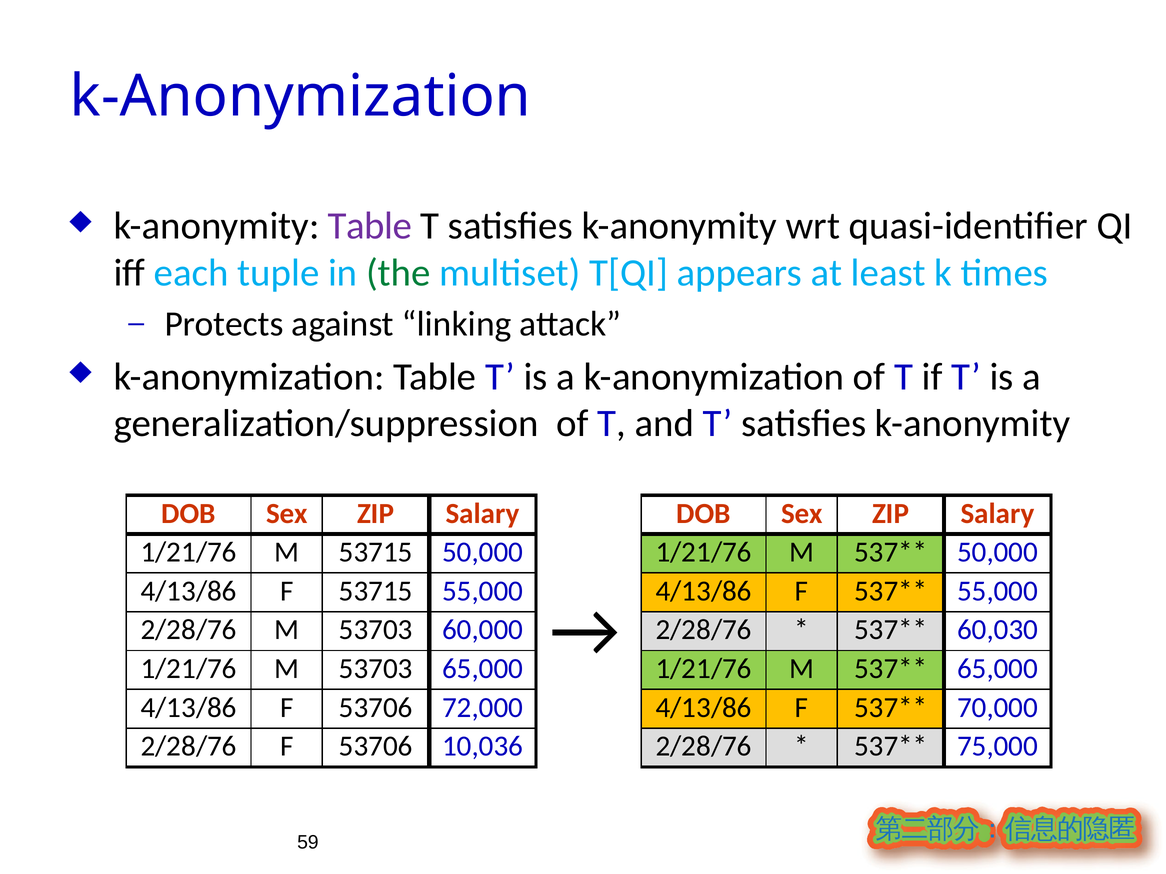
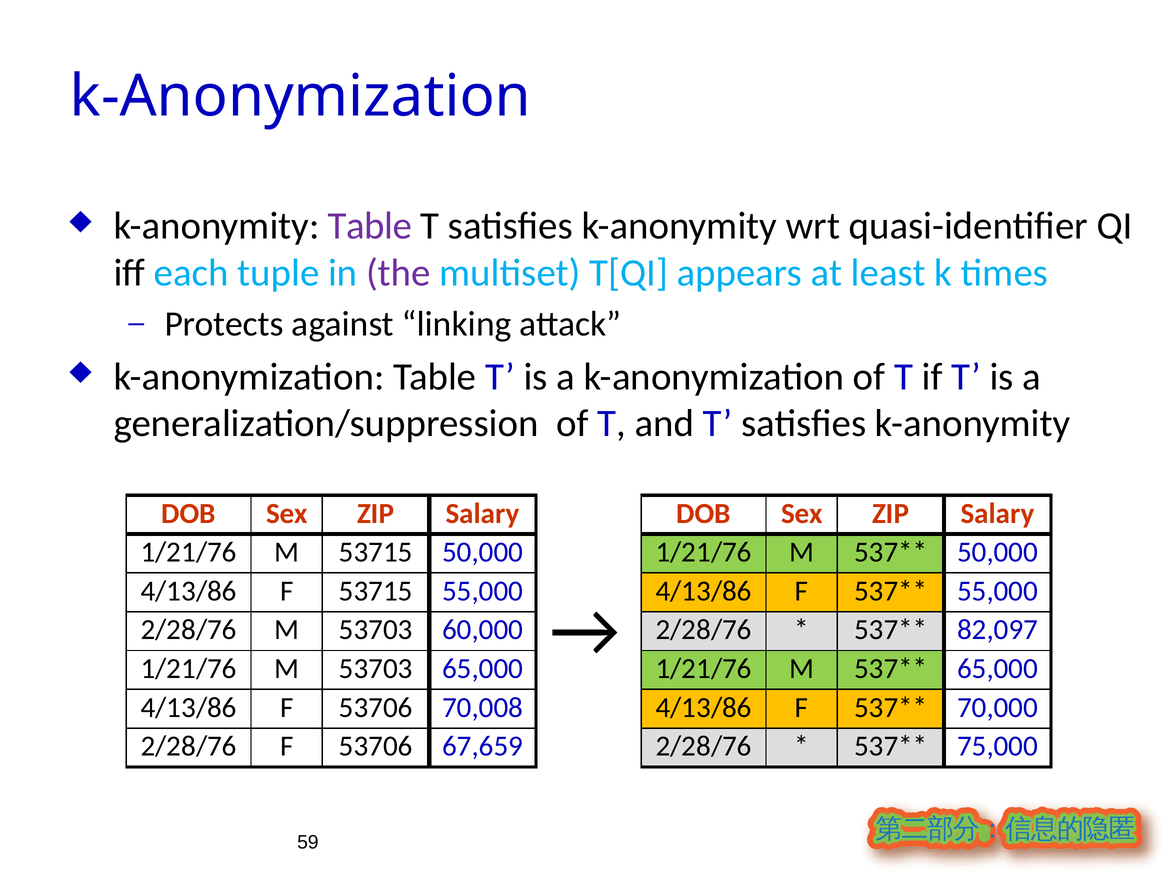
the colour: green -> purple
60,030: 60,030 -> 82,097
72,000: 72,000 -> 70,008
10,036: 10,036 -> 67,659
